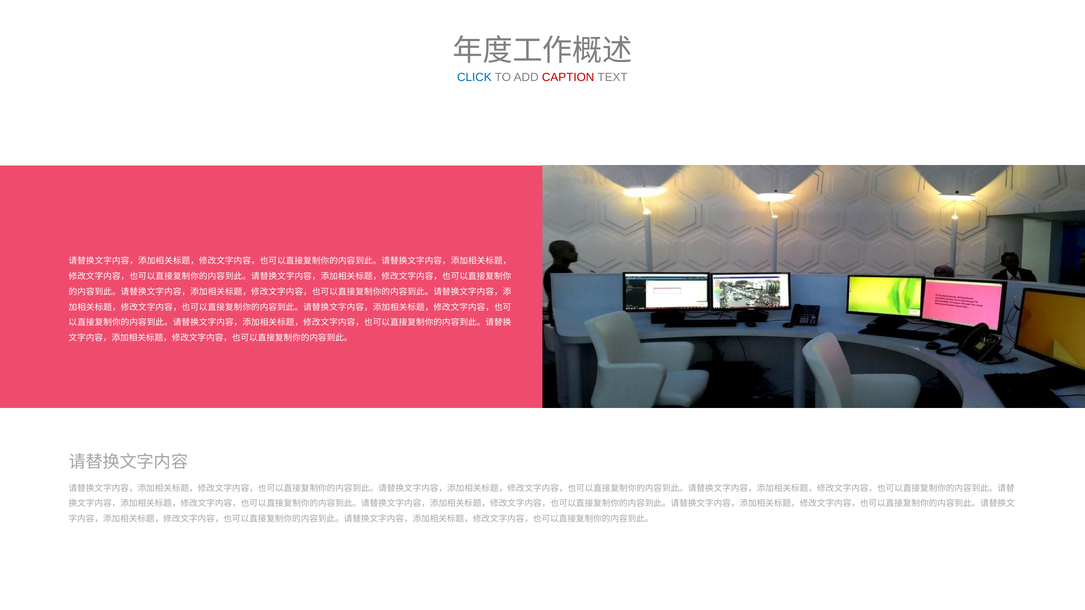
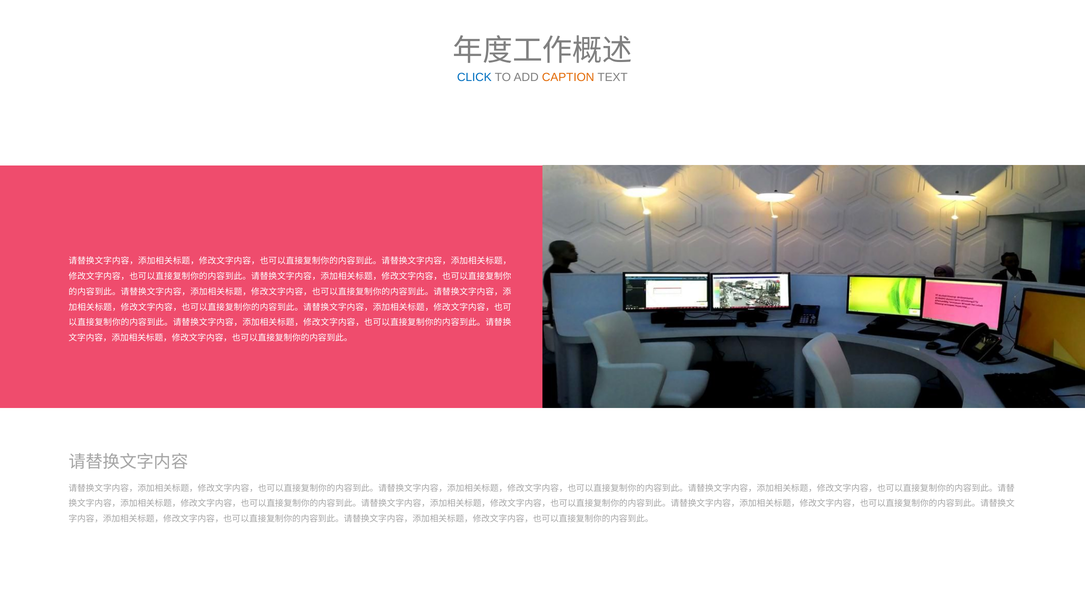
CAPTION colour: red -> orange
